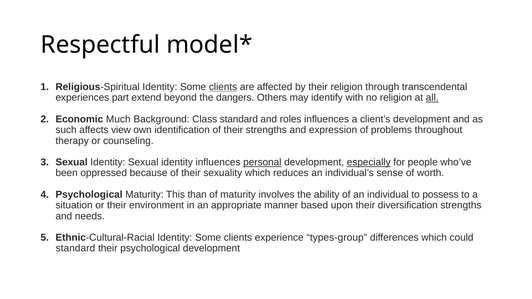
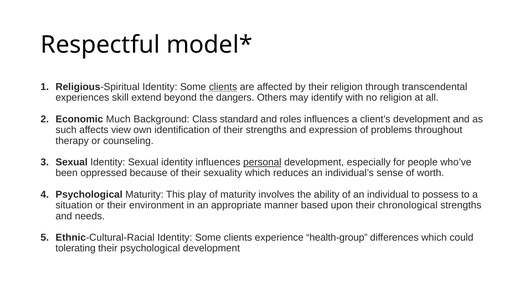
part: part -> skill
all underline: present -> none
especially underline: present -> none
than: than -> play
diversification: diversification -> chronological
types-group: types-group -> health-group
standard at (75, 249): standard -> tolerating
